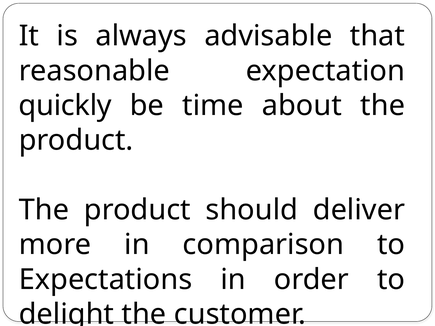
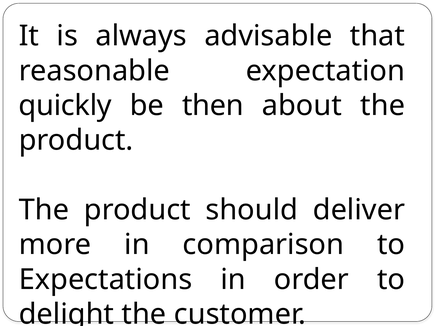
time: time -> then
